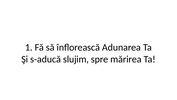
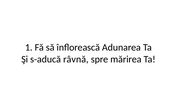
slujim: slujim -> râvnă
